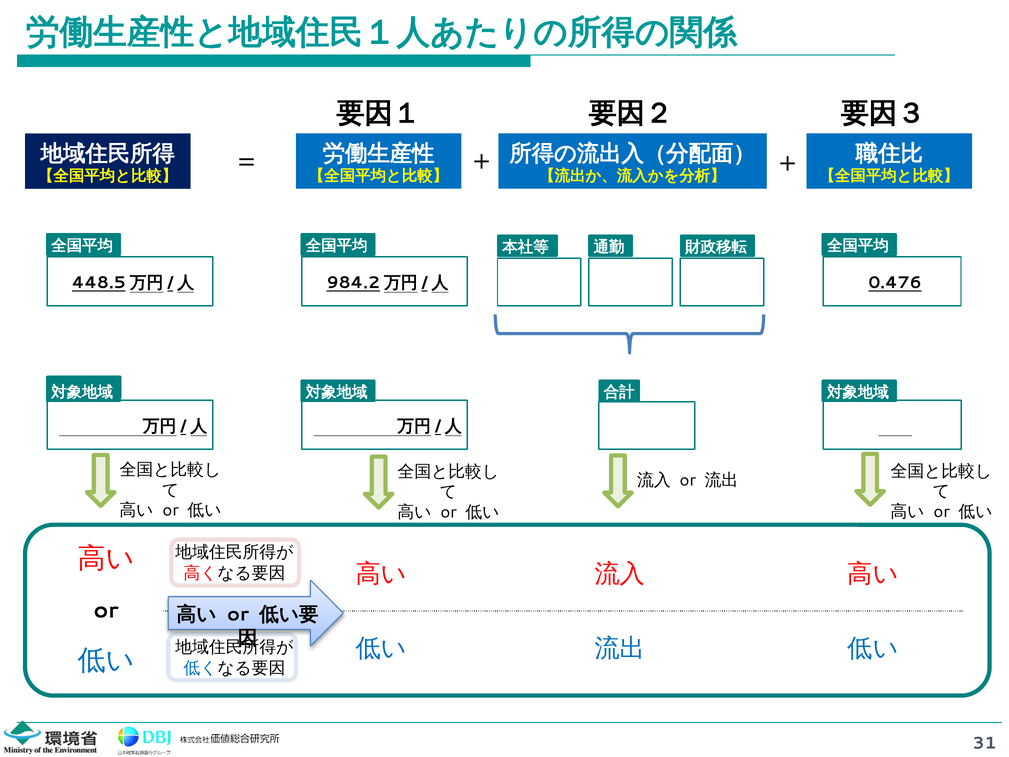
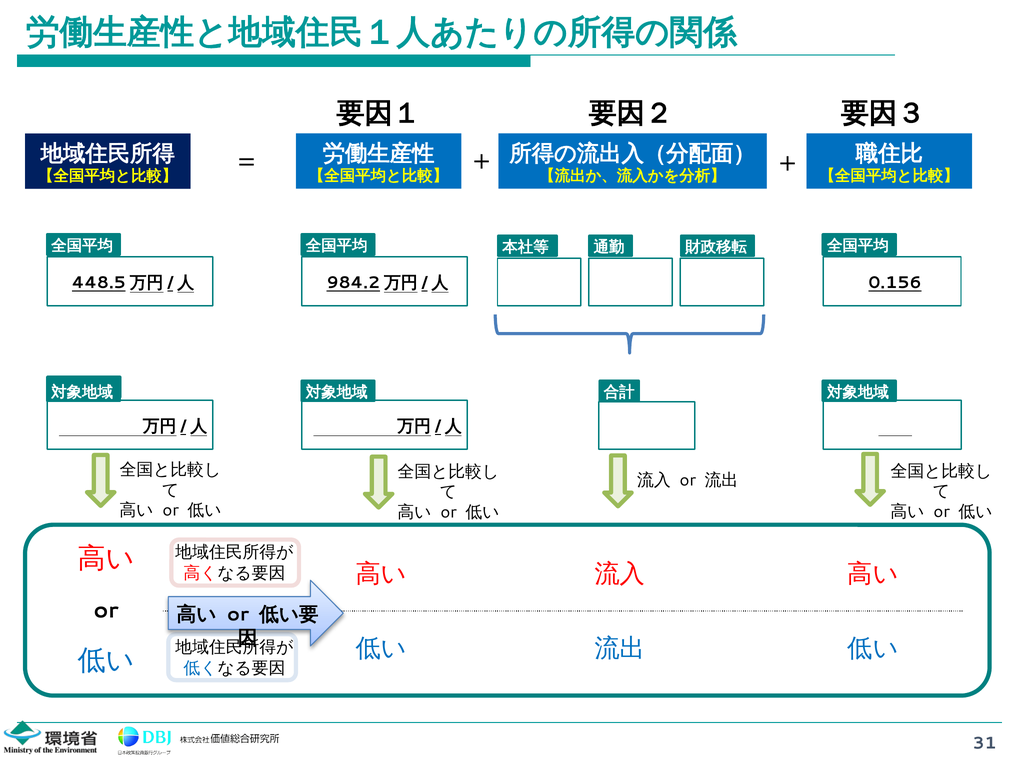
0.476: 0.476 -> 0.156
